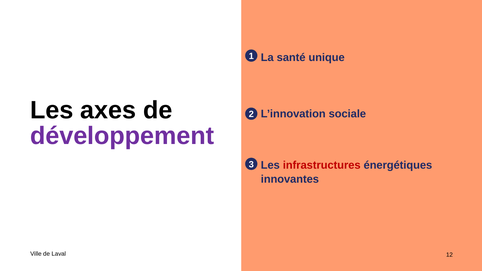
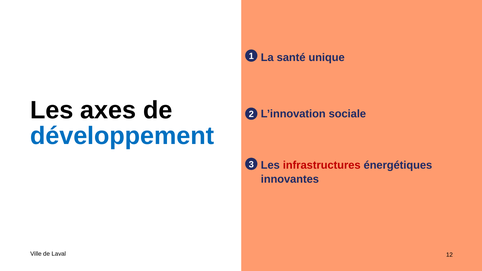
développement colour: purple -> blue
